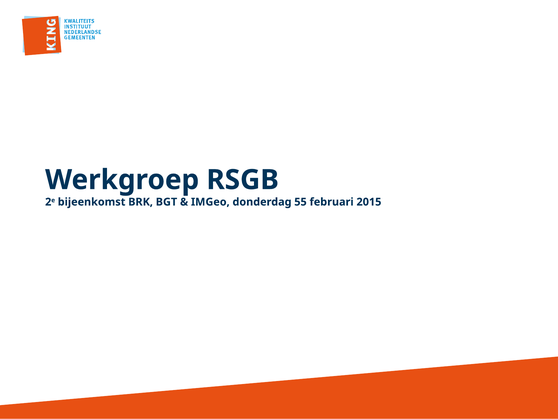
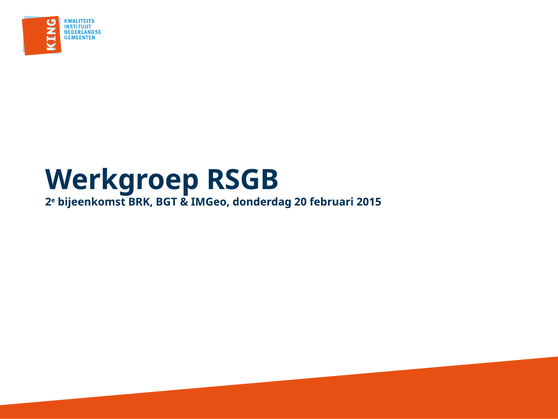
55: 55 -> 20
